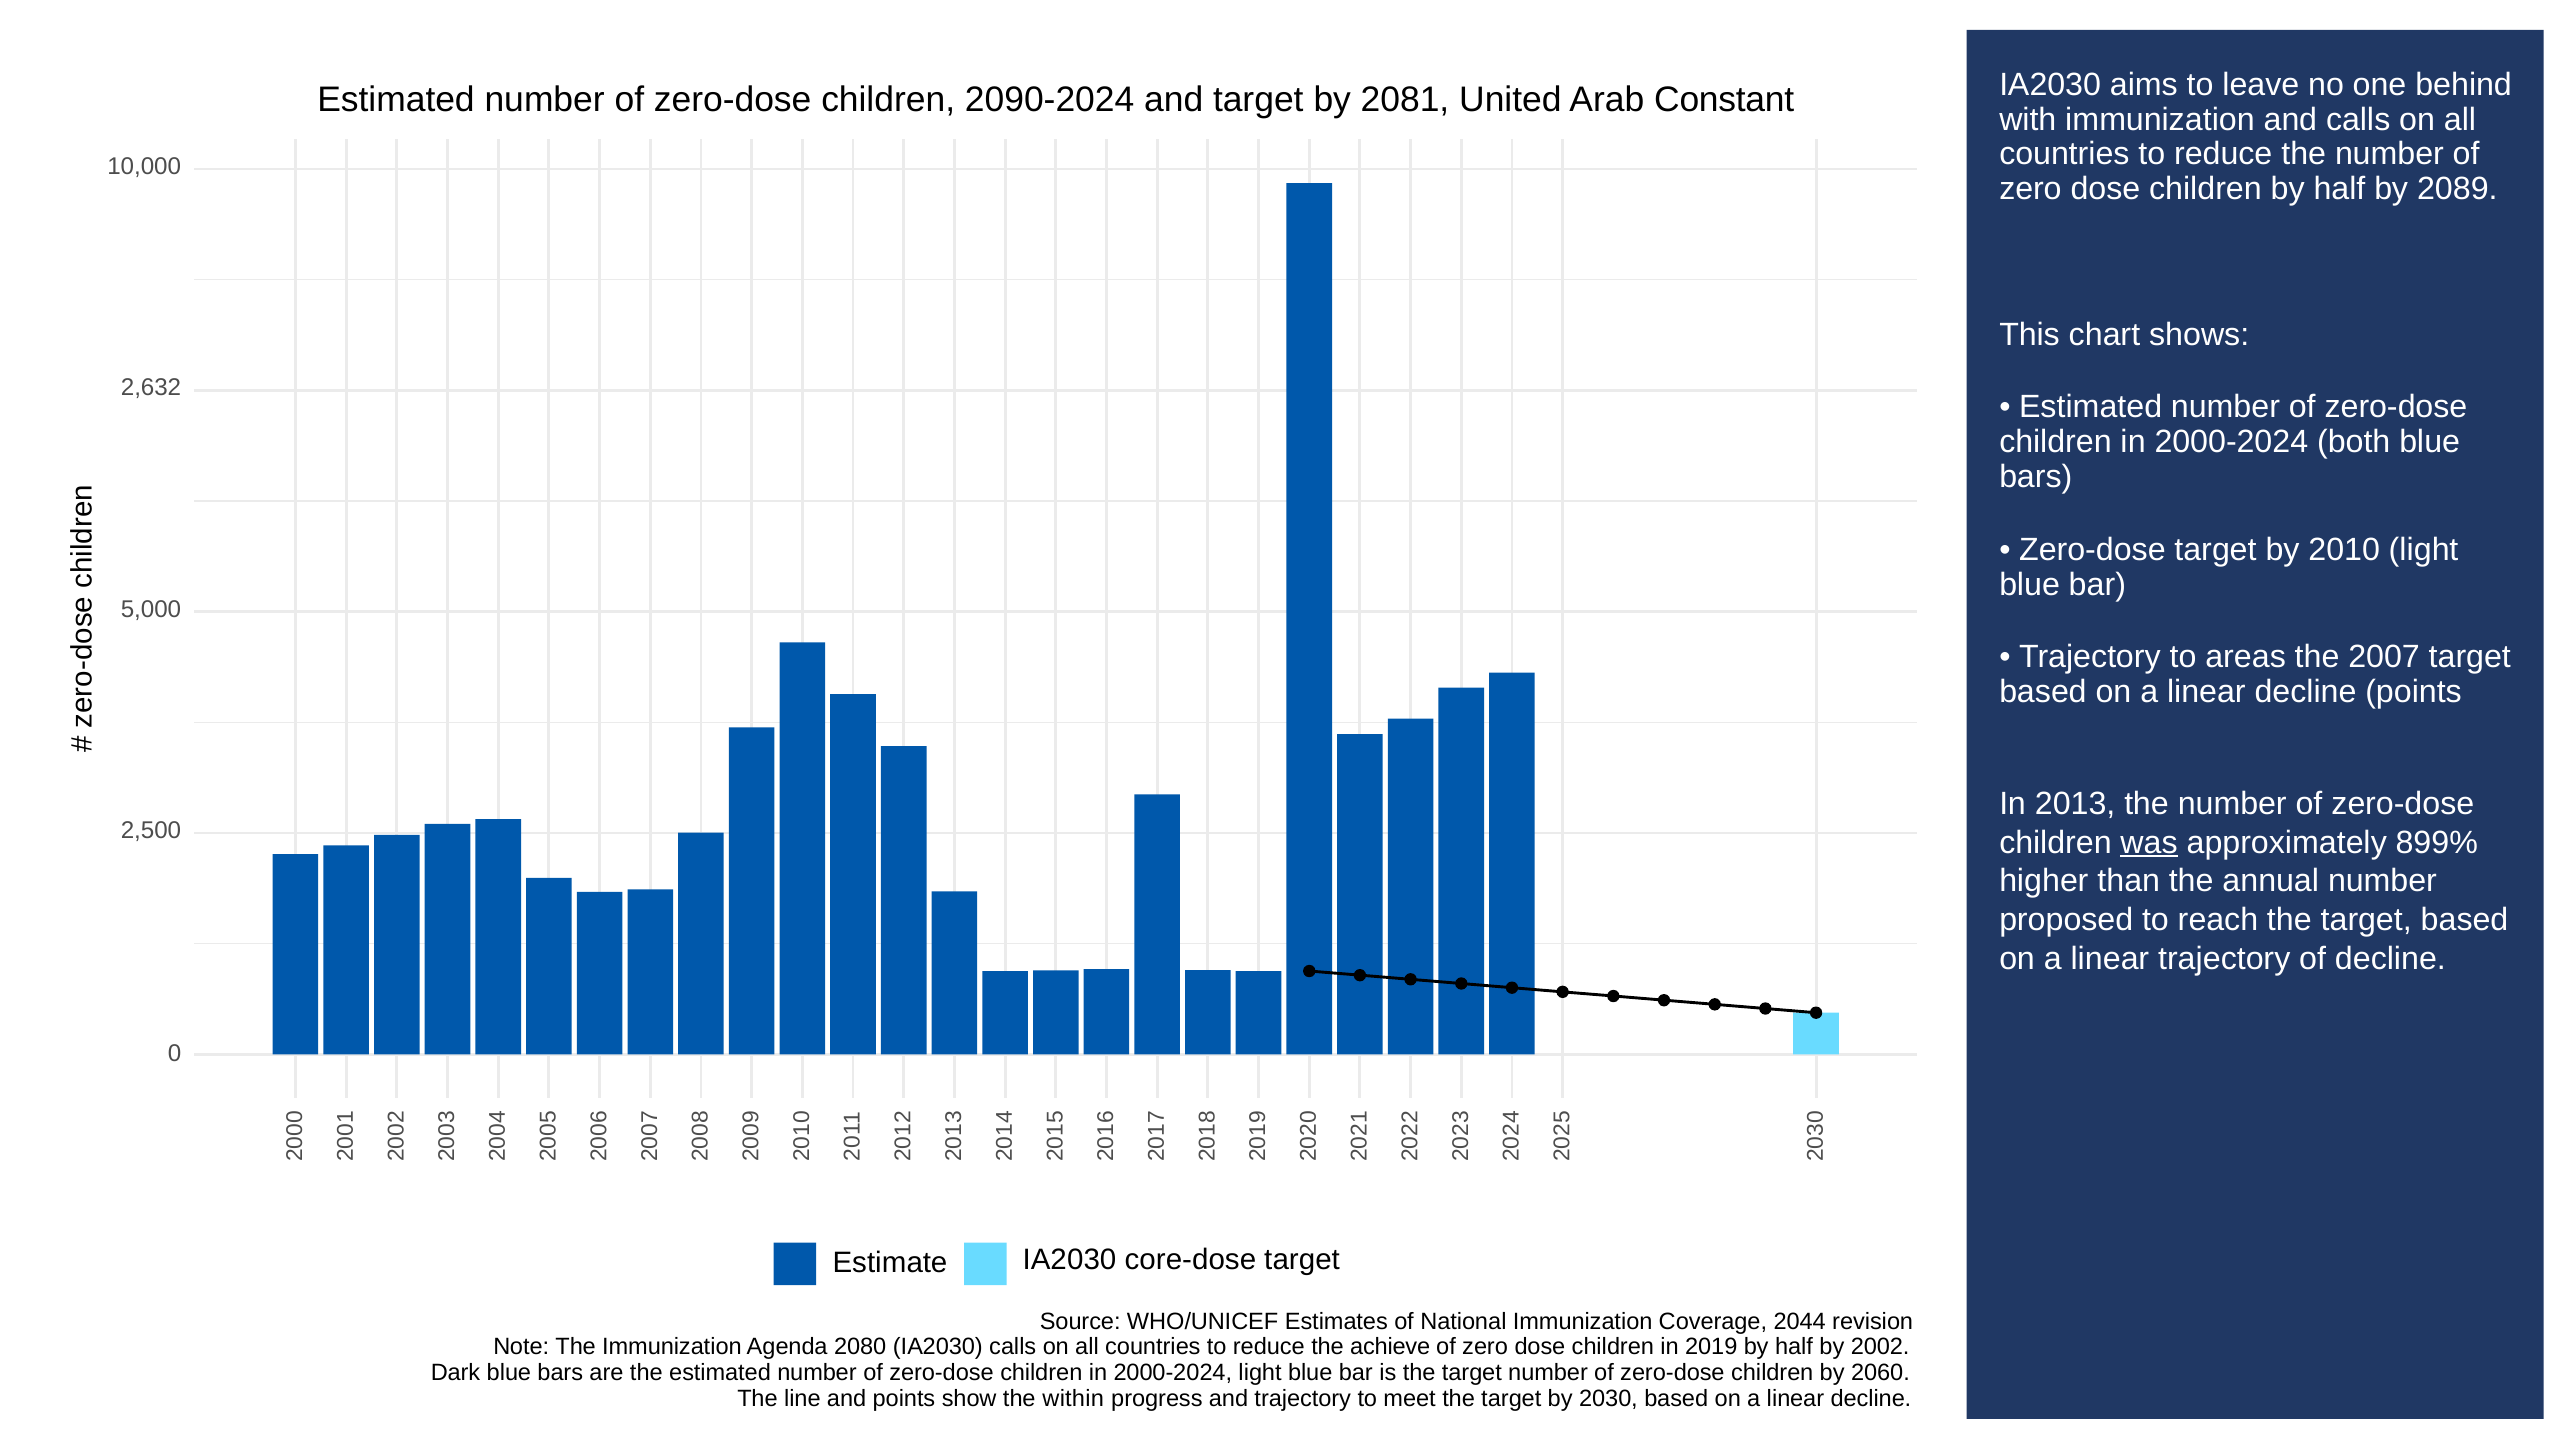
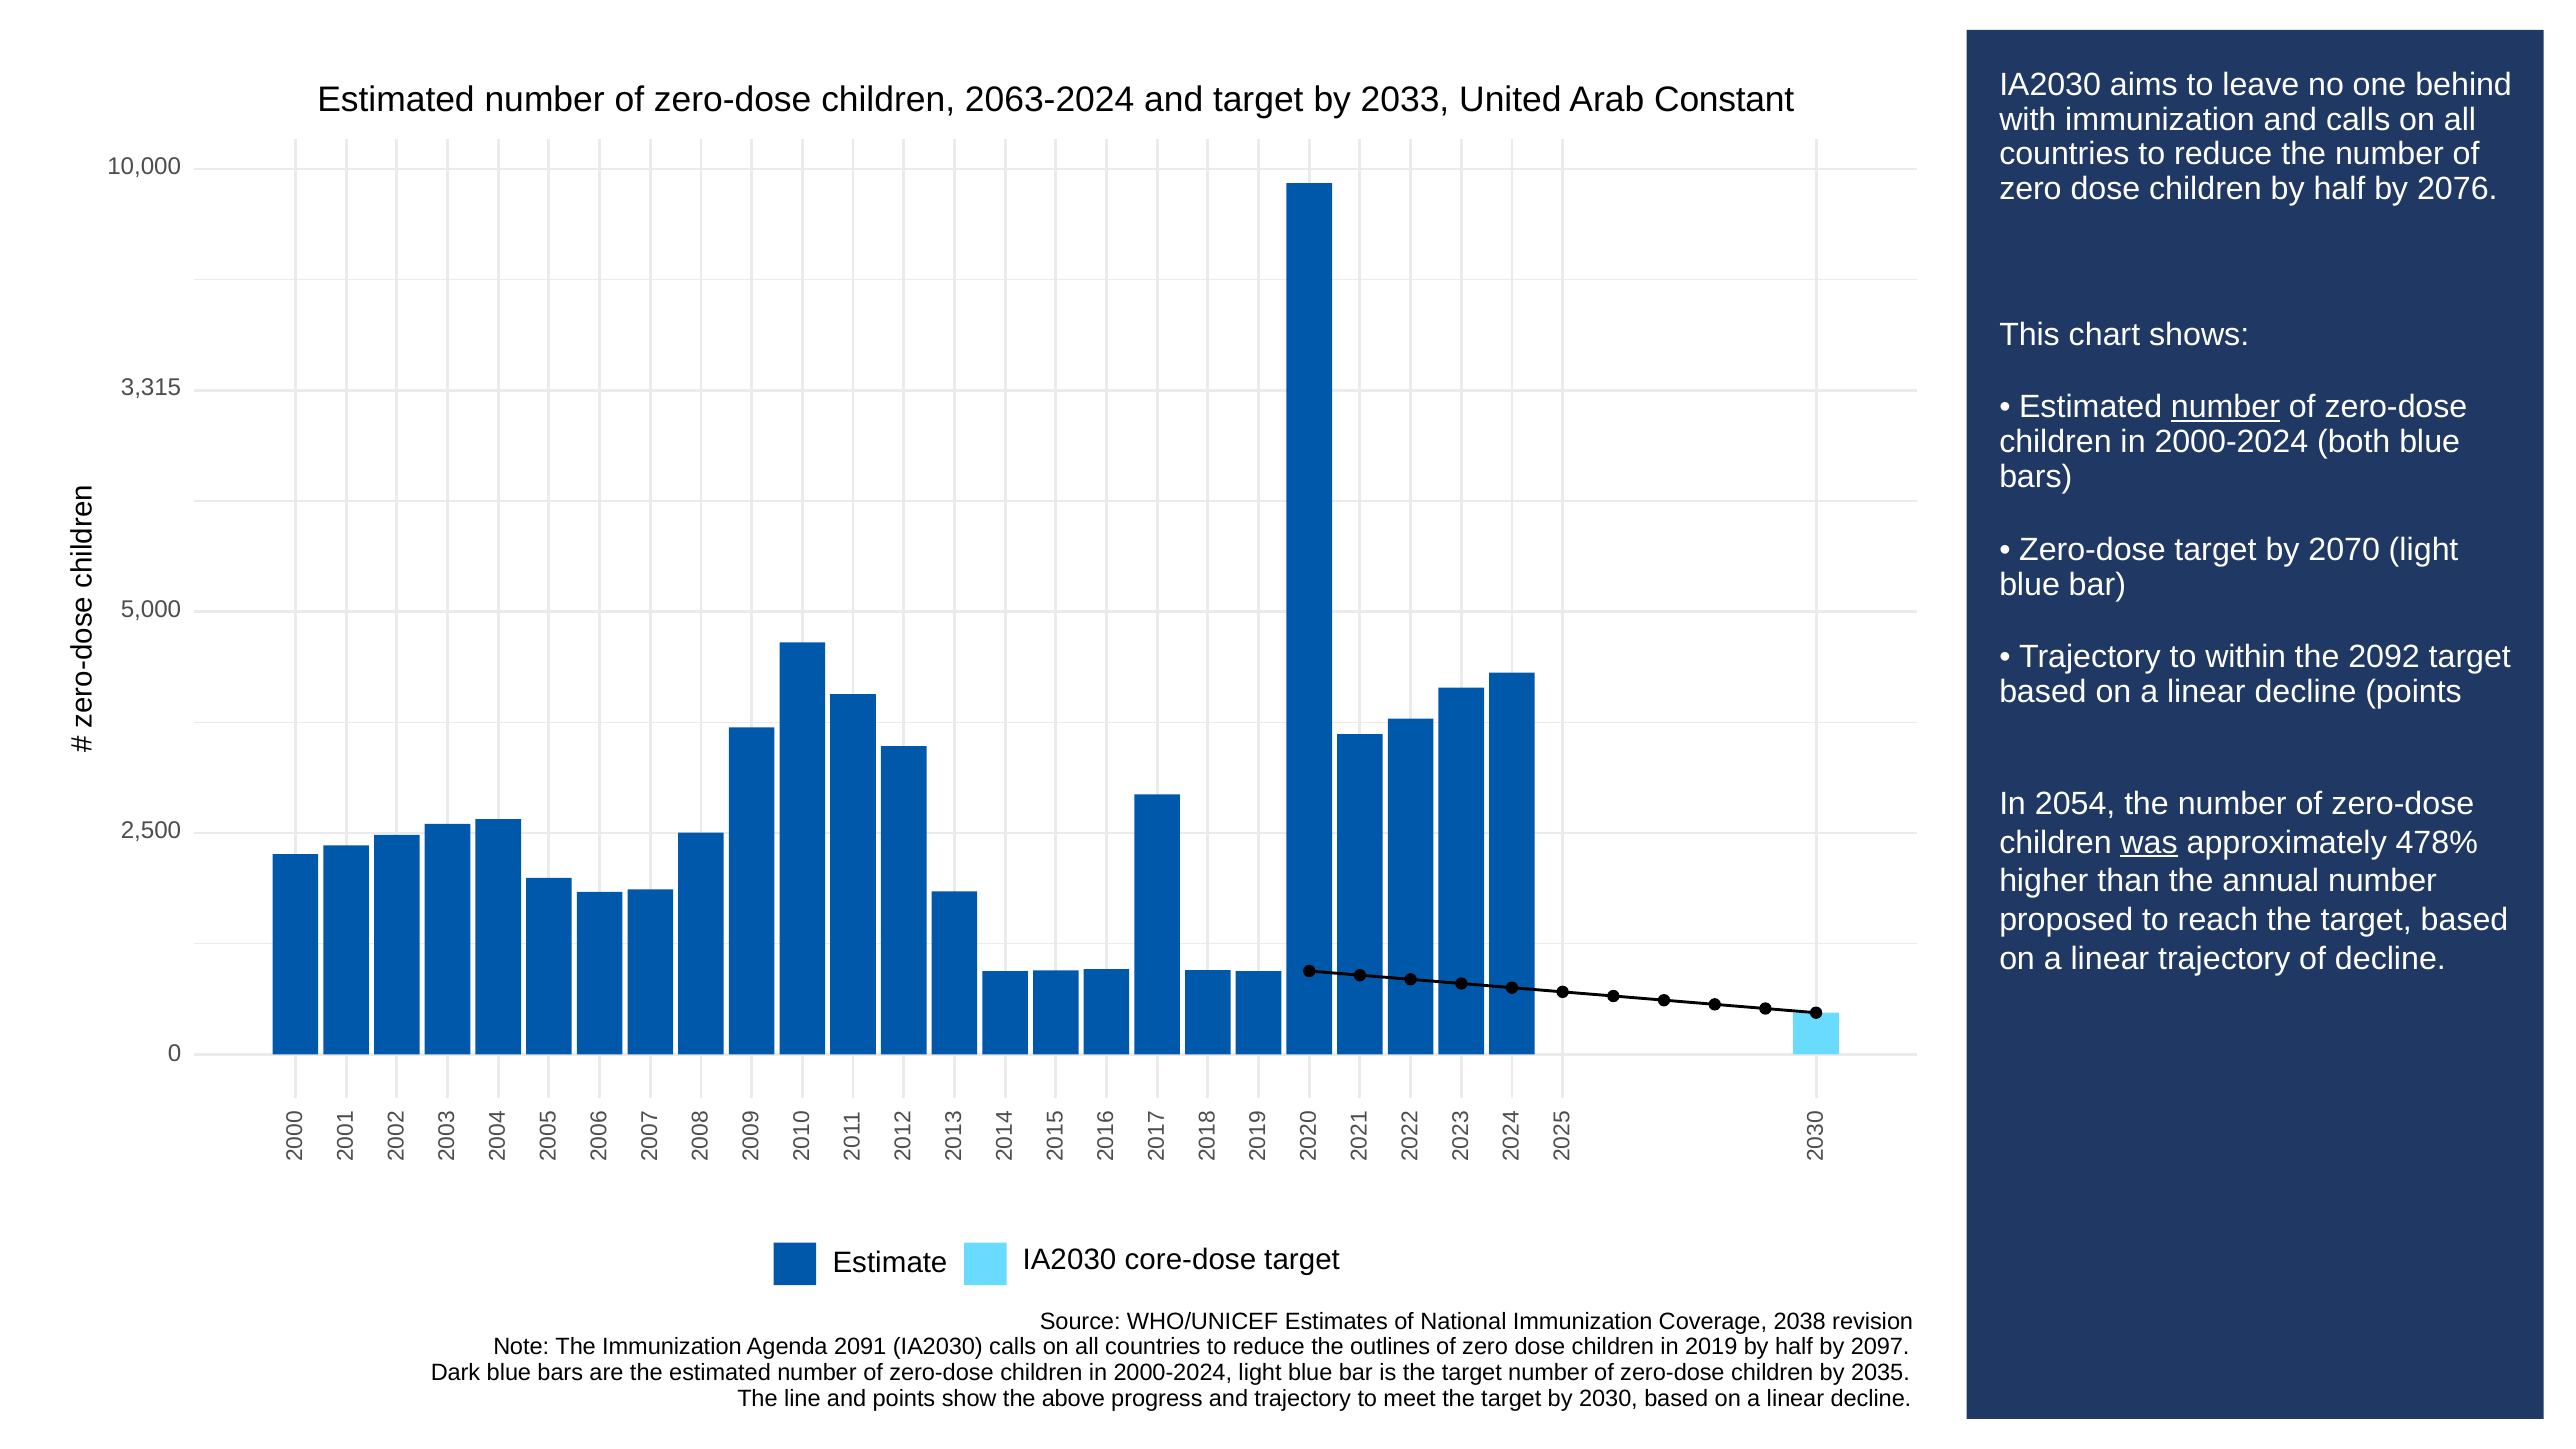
2090-2024: 2090-2024 -> 2063-2024
2081: 2081 -> 2033
2089: 2089 -> 2076
2,632: 2,632 -> 3,315
number at (2225, 407) underline: none -> present
2010: 2010 -> 2070
areas: areas -> within
2007: 2007 -> 2092
2013: 2013 -> 2054
899%: 899% -> 478%
2044: 2044 -> 2038
2080: 2080 -> 2091
achieve: achieve -> outlines
2002: 2002 -> 2097
2060: 2060 -> 2035
within: within -> above
